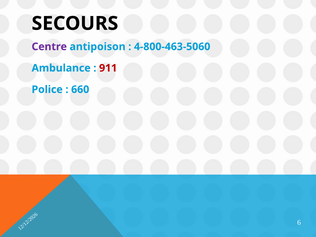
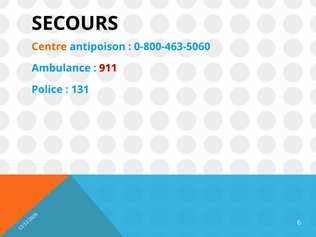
Centre colour: purple -> orange
4-800-463-5060: 4-800-463-5060 -> 0-800-463-5060
660: 660 -> 131
